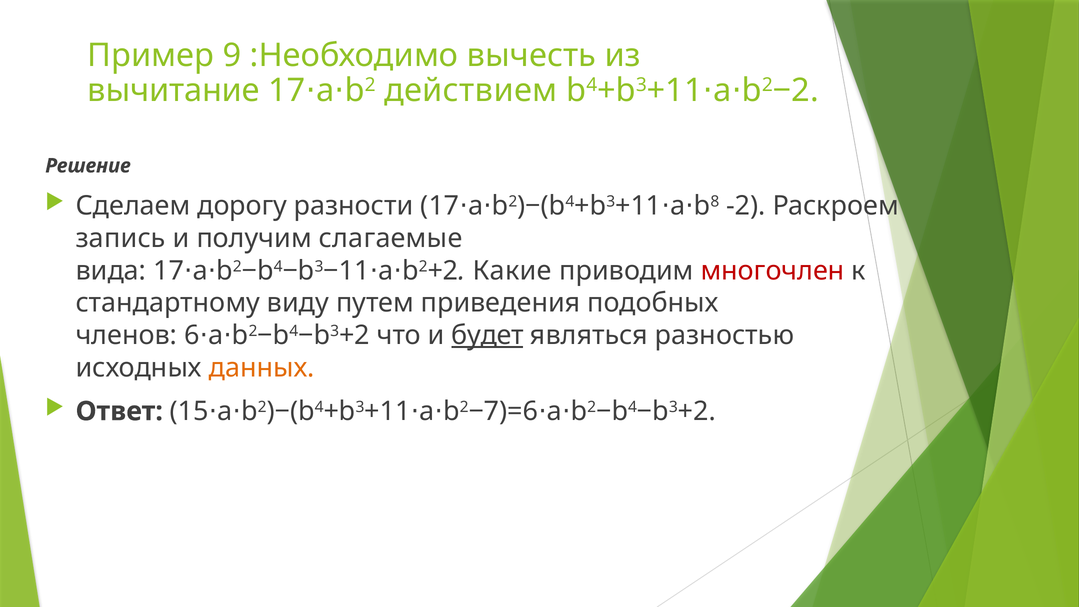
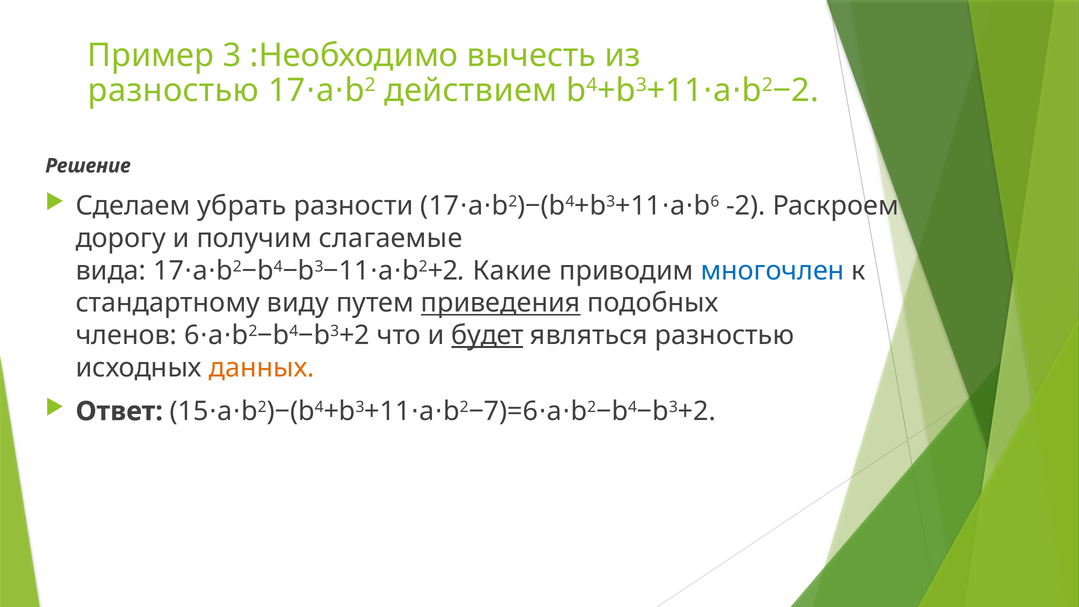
9: 9 -> 3
вычитание at (174, 90): вычитание -> разностью
8 at (715, 202): 8 -> 6
дорогу: дорогу -> убрать
запись: запись -> дорогу
многочлен colour: red -> blue
приведения underline: none -> present
